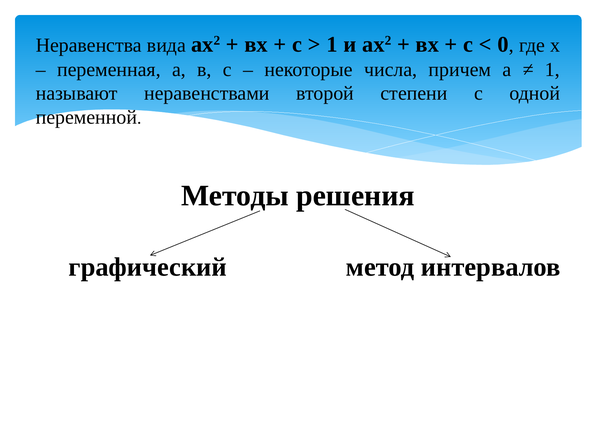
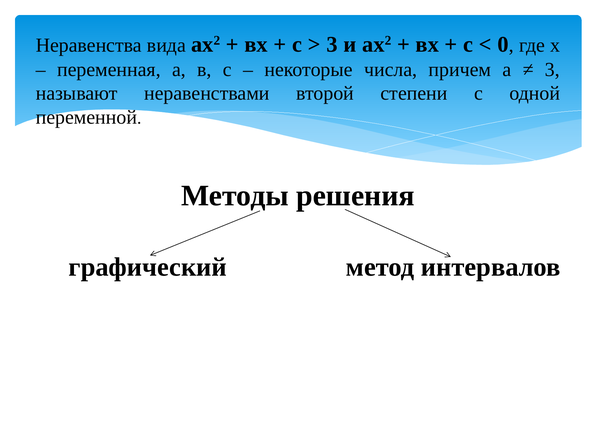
1 at (332, 44): 1 -> 3
1 at (552, 69): 1 -> 3
